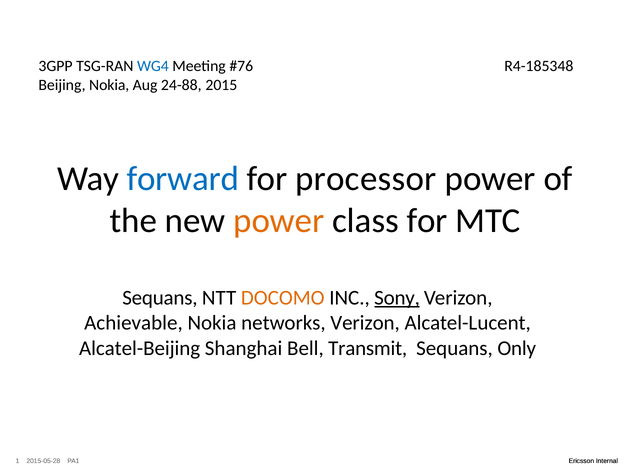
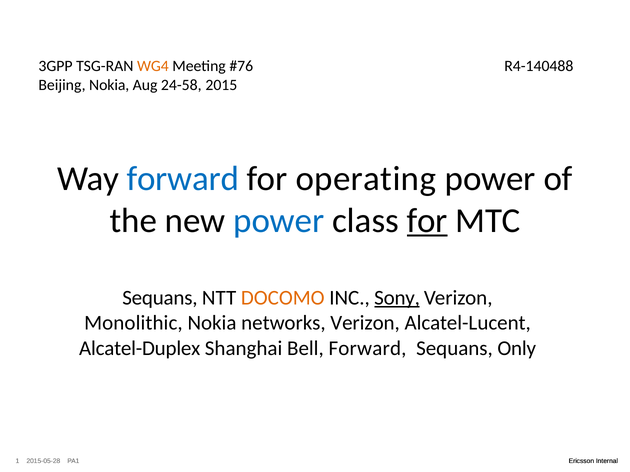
WG4 colour: blue -> orange
R4-185348: R4-185348 -> R4-140488
24-88: 24-88 -> 24-58
processor: processor -> operating
power at (279, 221) colour: orange -> blue
for at (427, 221) underline: none -> present
Achievable: Achievable -> Monolithic
Alcatel-Beijing: Alcatel-Beijing -> Alcatel-Duplex
Bell Transmit: Transmit -> Forward
